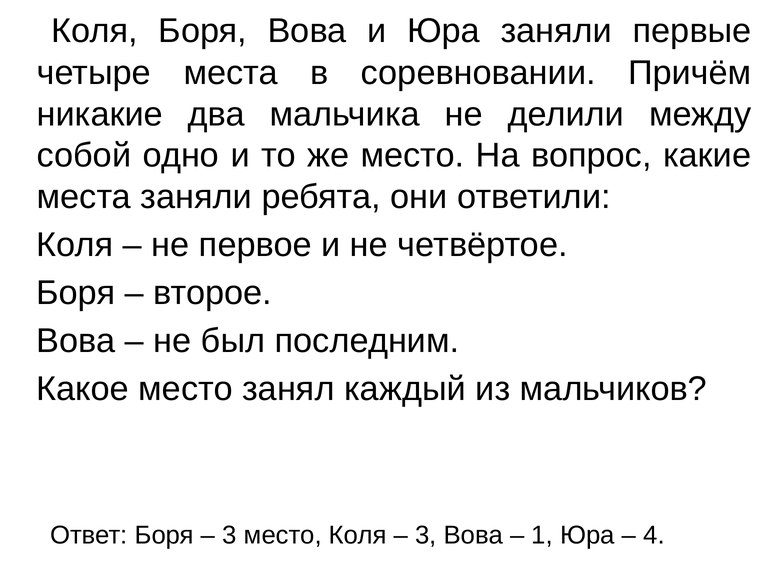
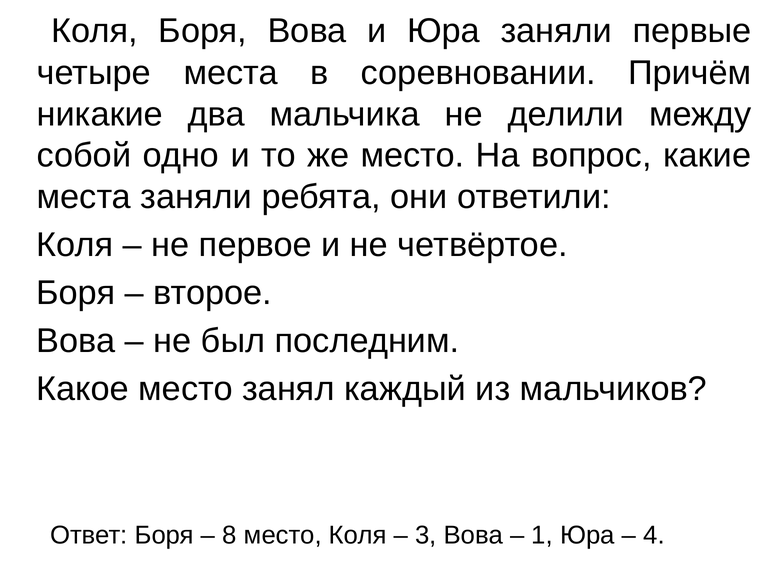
3 at (230, 535): 3 -> 8
